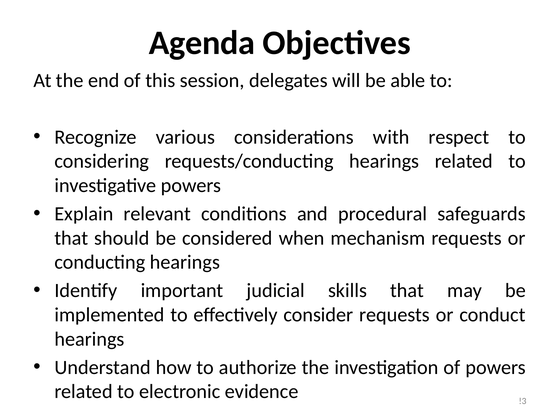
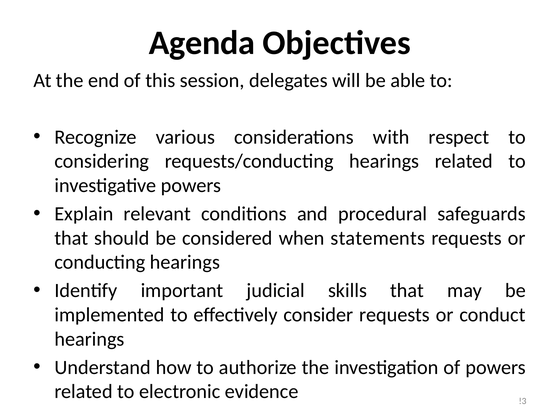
mechanism: mechanism -> statements
